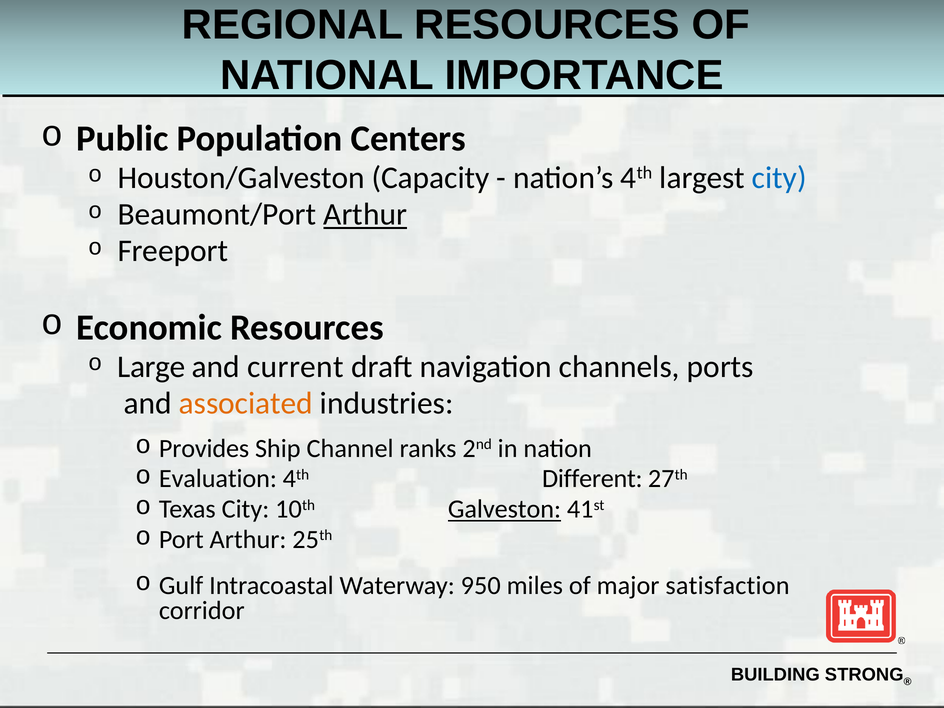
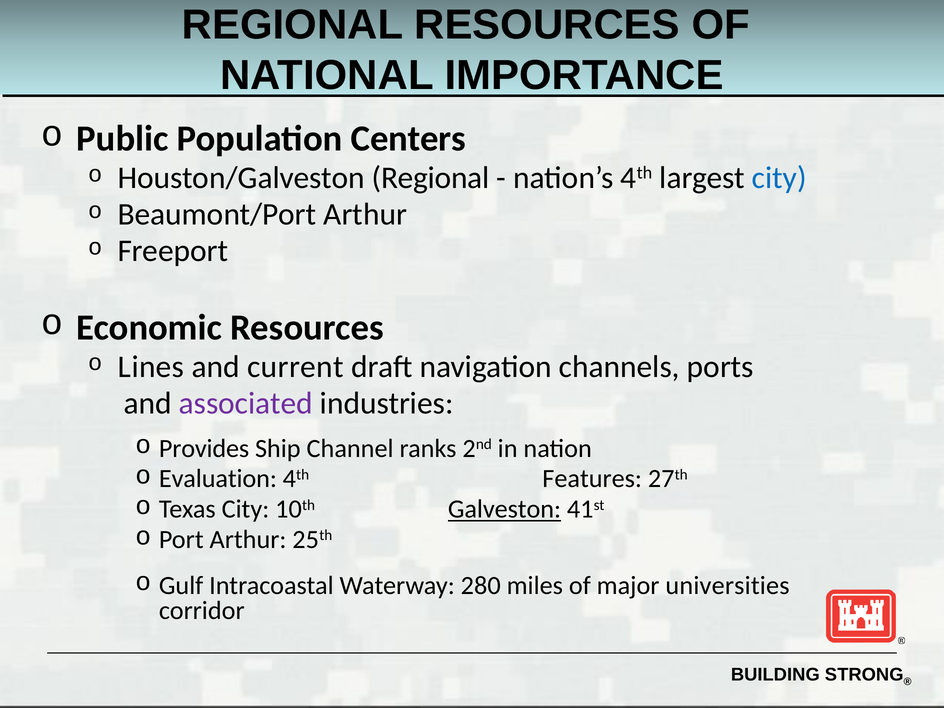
Houston/Galveston Capacity: Capacity -> Regional
Arthur at (365, 215) underline: present -> none
Large: Large -> Lines
associated colour: orange -> purple
Different: Different -> Features
950: 950 -> 280
satisfaction: satisfaction -> universities
